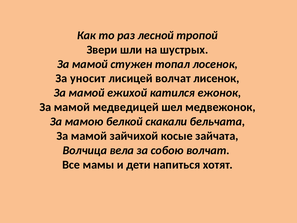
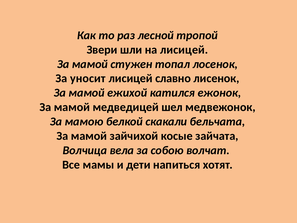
на шустрых: шустрых -> лисицей
лисицей волчат: волчат -> славно
